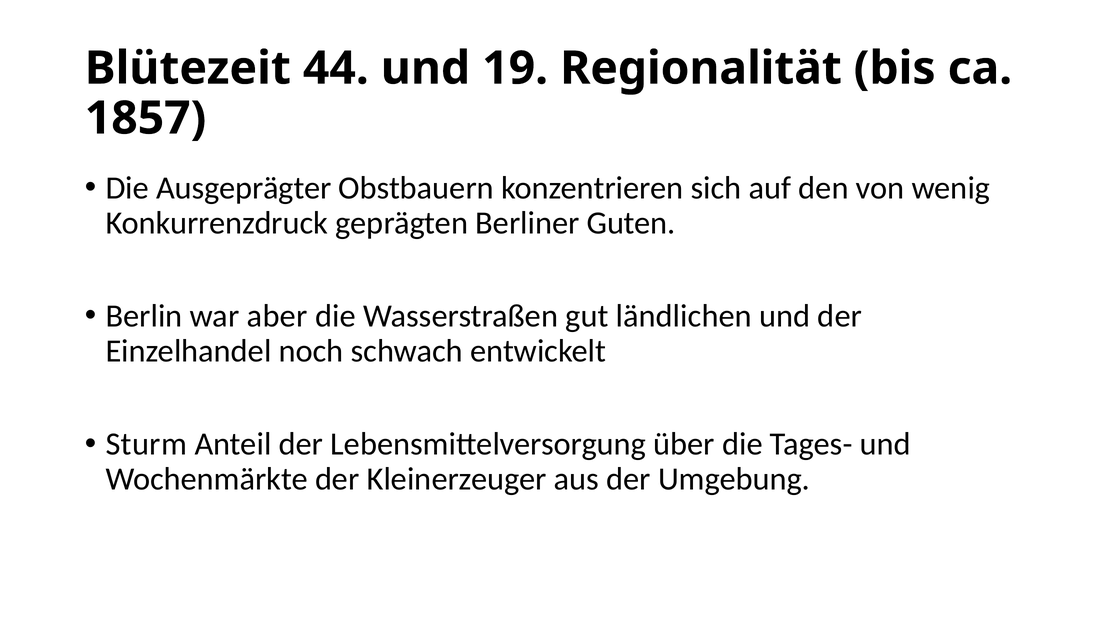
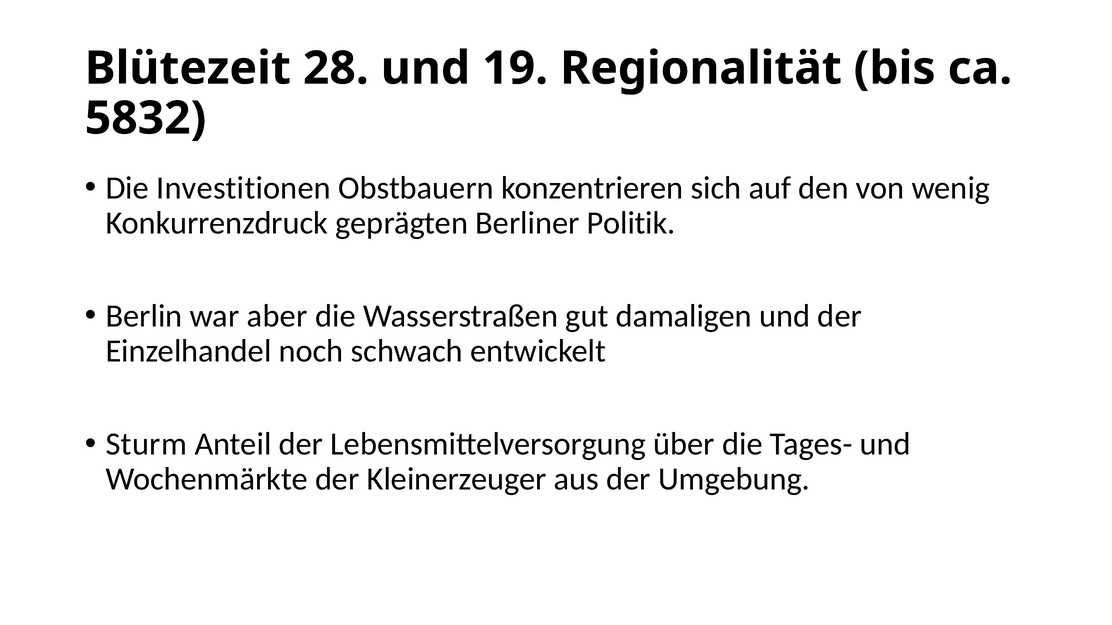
44: 44 -> 28
1857: 1857 -> 5832
Ausgeprägter: Ausgeprägter -> Investitionen
Guten: Guten -> Politik
ländlichen: ländlichen -> damaligen
